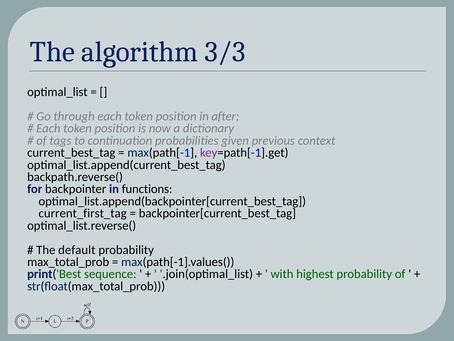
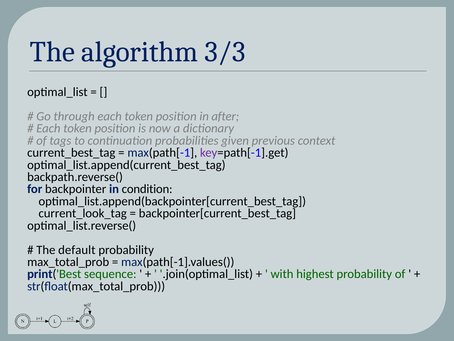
functions: functions -> condition
current_first_tag: current_first_tag -> current_look_tag
